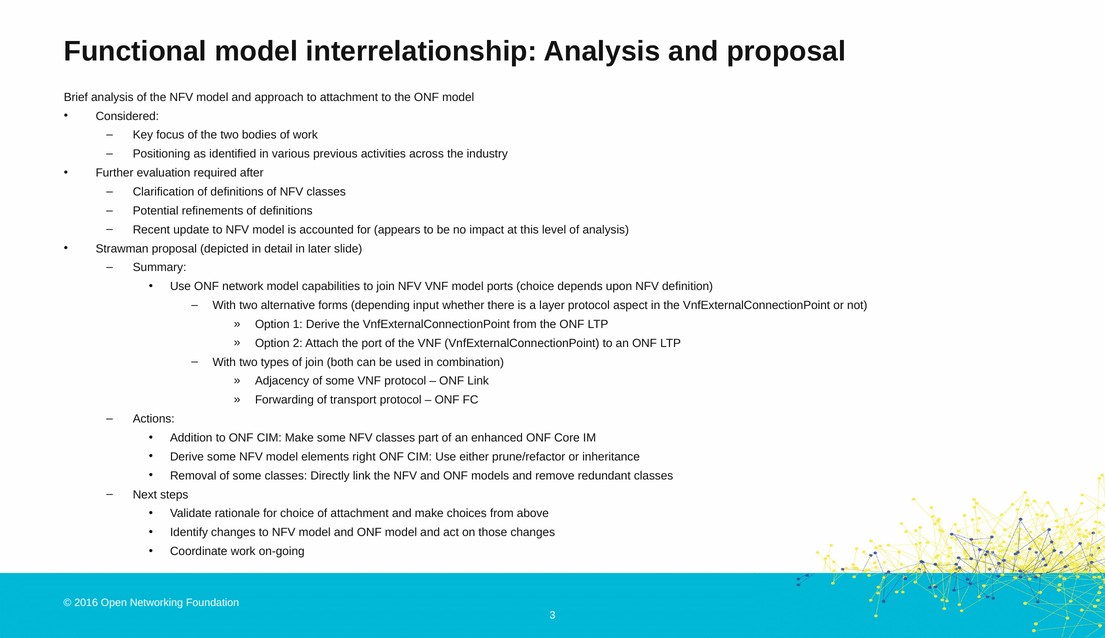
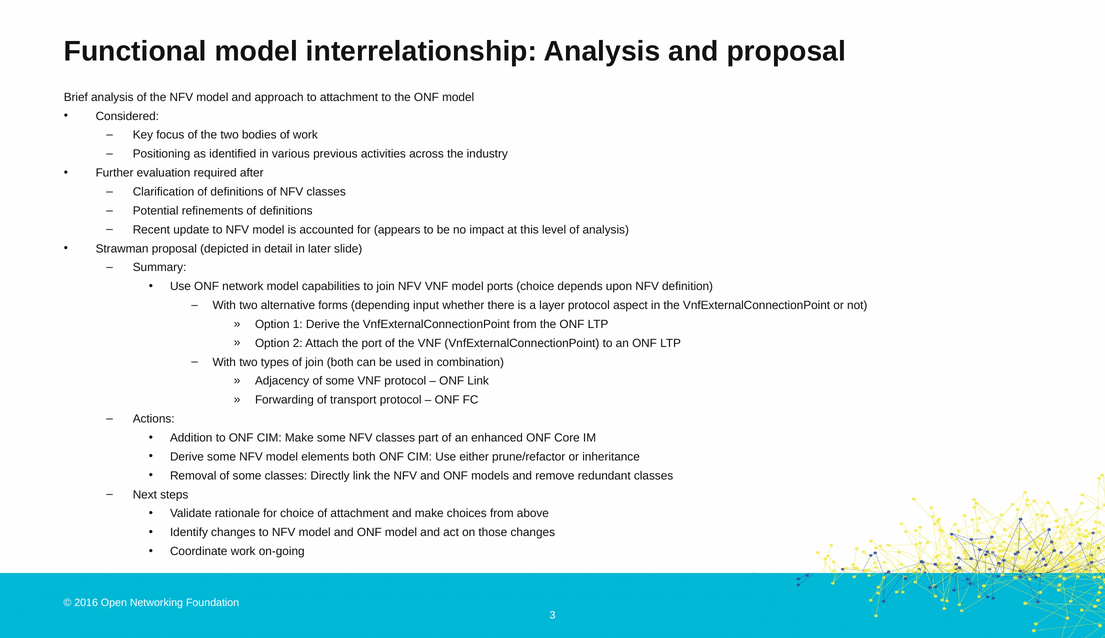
elements right: right -> both
